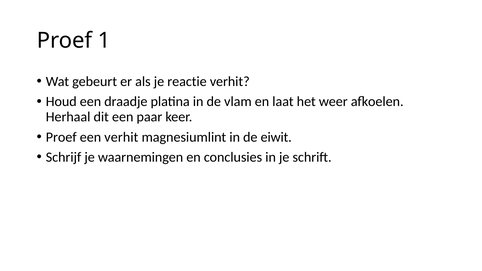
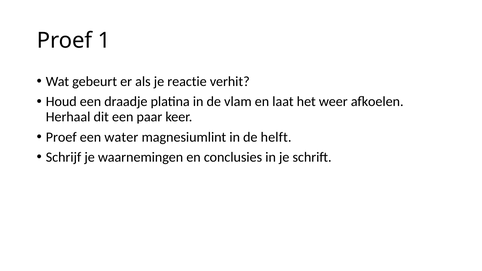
een verhit: verhit -> water
eiwit: eiwit -> helft
